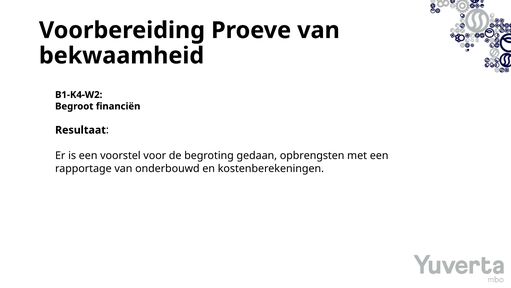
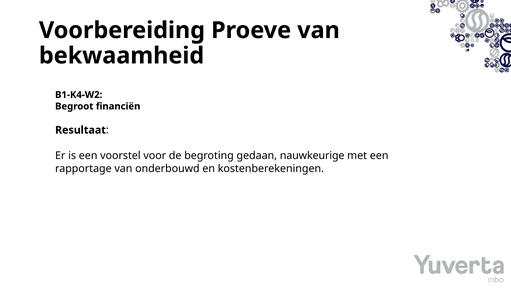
opbrengsten: opbrengsten -> nauwkeurige
